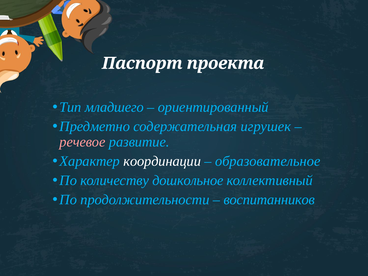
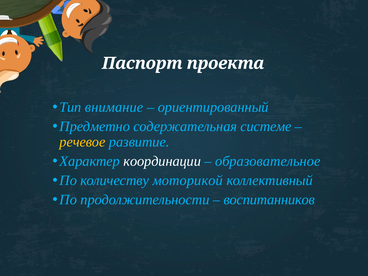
младшего: младшего -> внимание
игрушек: игрушек -> системе
речевое colour: pink -> yellow
дошкольное: дошкольное -> моторикой
